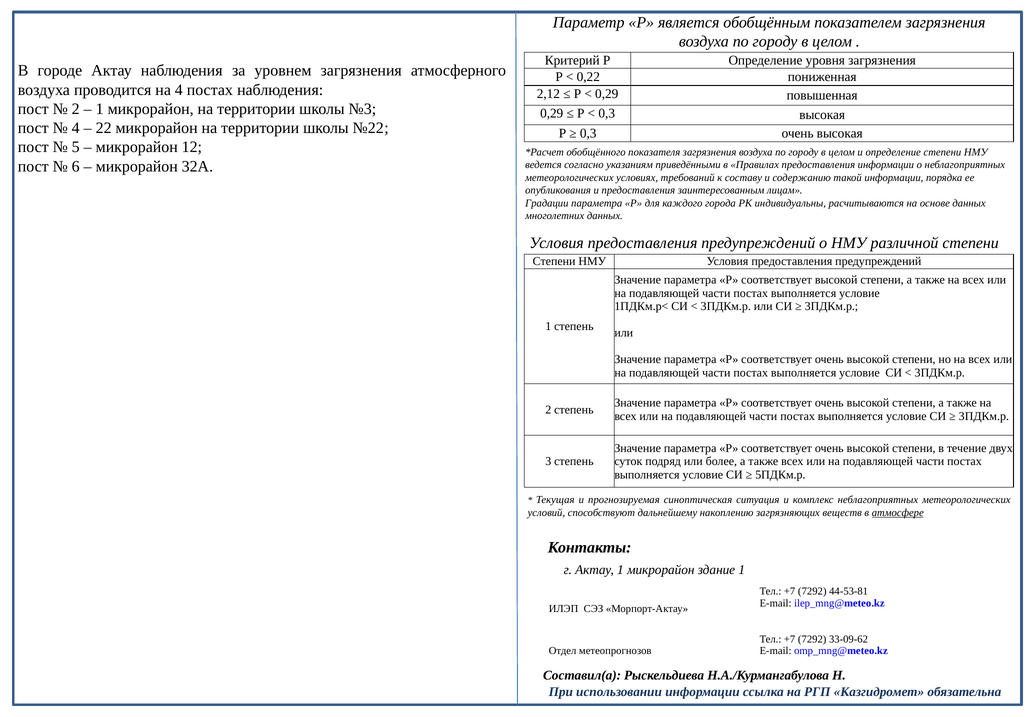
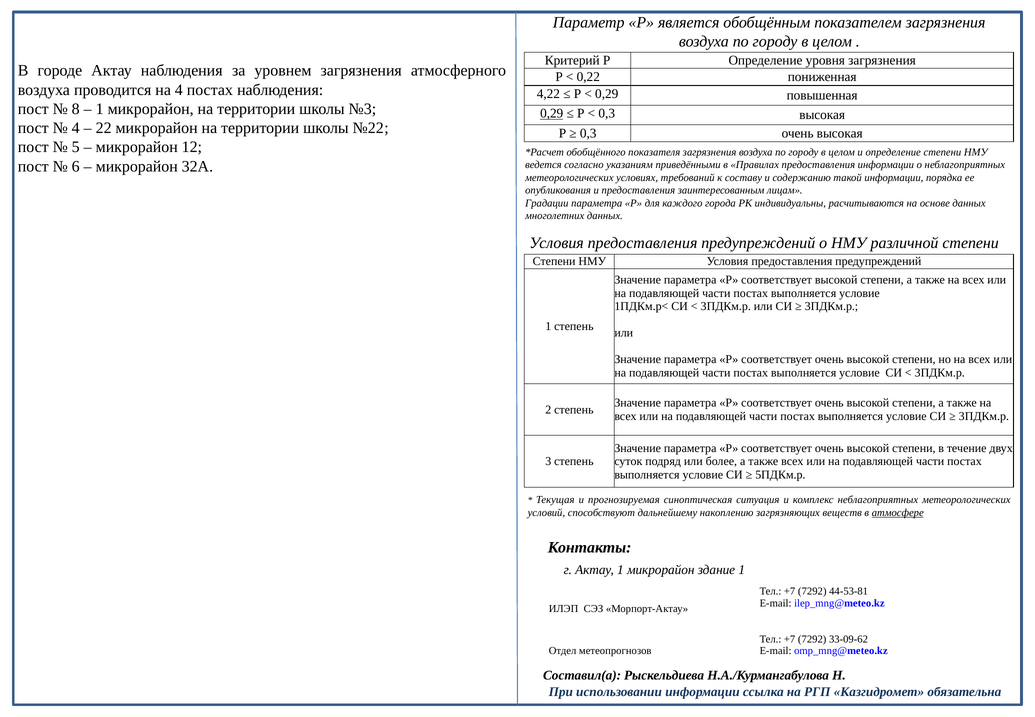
2,12: 2,12 -> 4,22
2 at (76, 109): 2 -> 8
0,29 at (552, 113) underline: none -> present
